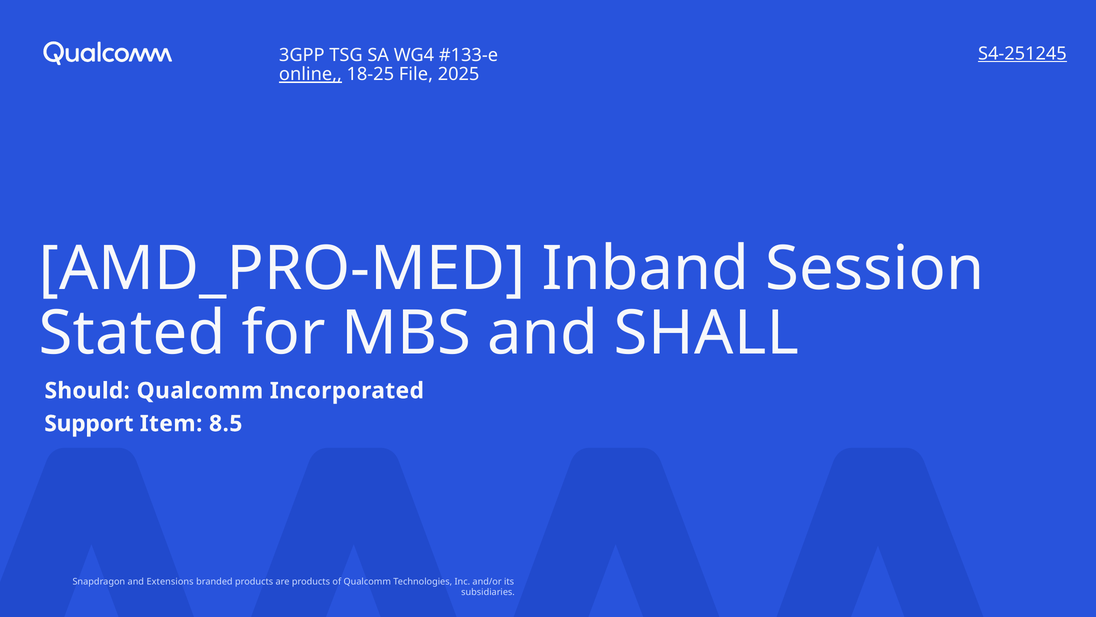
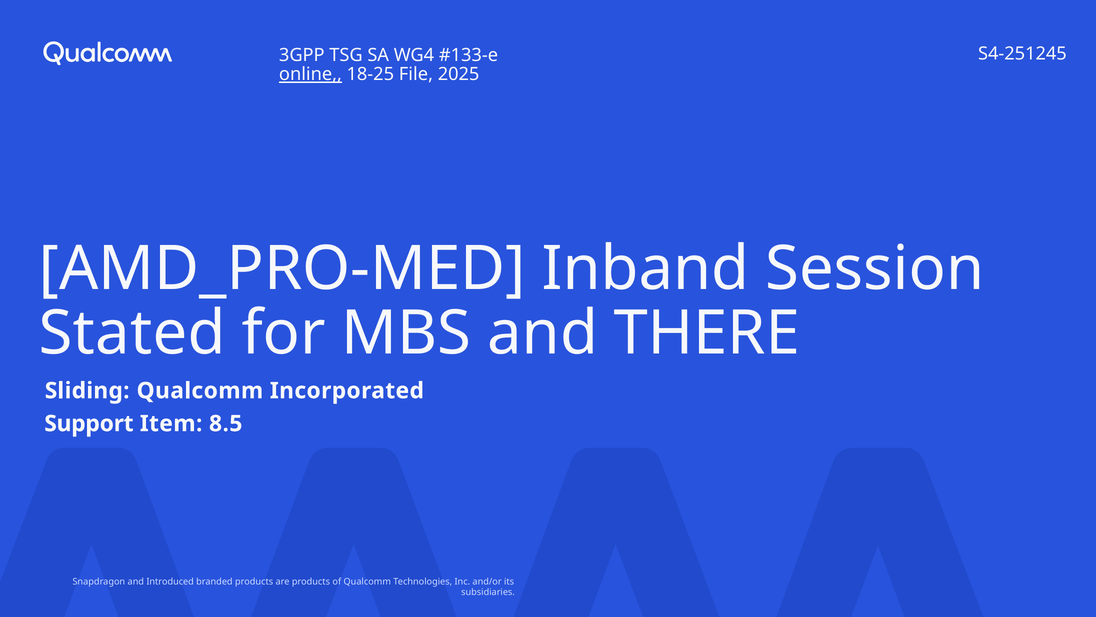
S4-251245 underline: present -> none
SHALL: SHALL -> THERE
Should: Should -> Sliding
Extensions: Extensions -> Introduced
